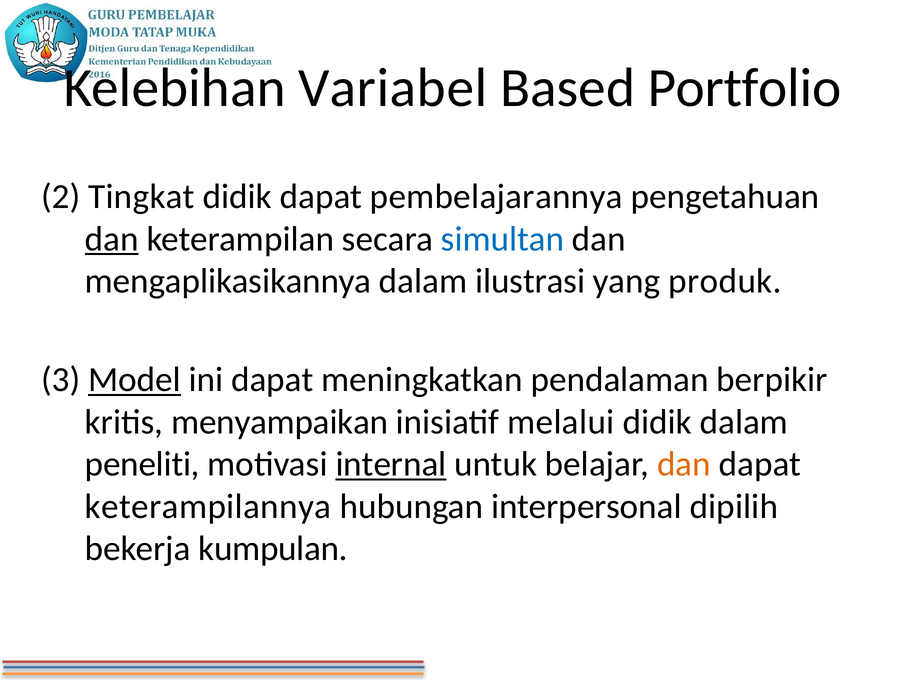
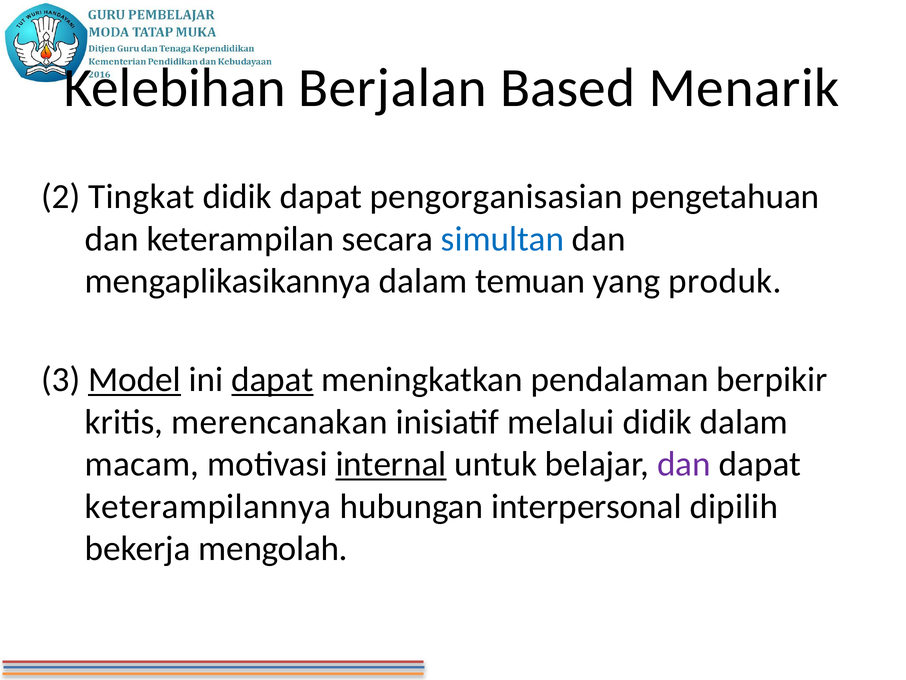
Variabel: Variabel -> Berjalan
Portfolio: Portfolio -> Menarik
pembelajarannya: pembelajarannya -> pengorganisasian
dan at (112, 239) underline: present -> none
ilustrasi: ilustrasi -> temuan
dapat at (272, 379) underline: none -> present
menyampaikan: menyampaikan -> merencanakan
peneliti: peneliti -> macam
dan at (684, 464) colour: orange -> purple
kumpulan: kumpulan -> mengolah
